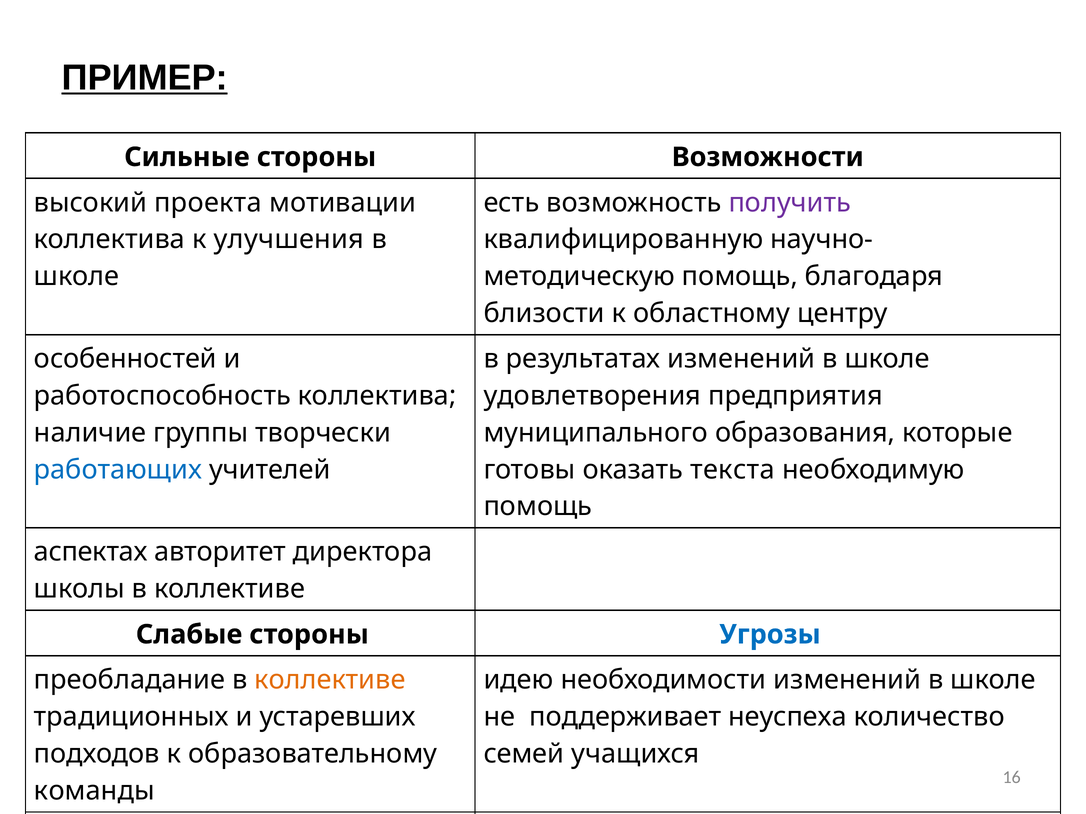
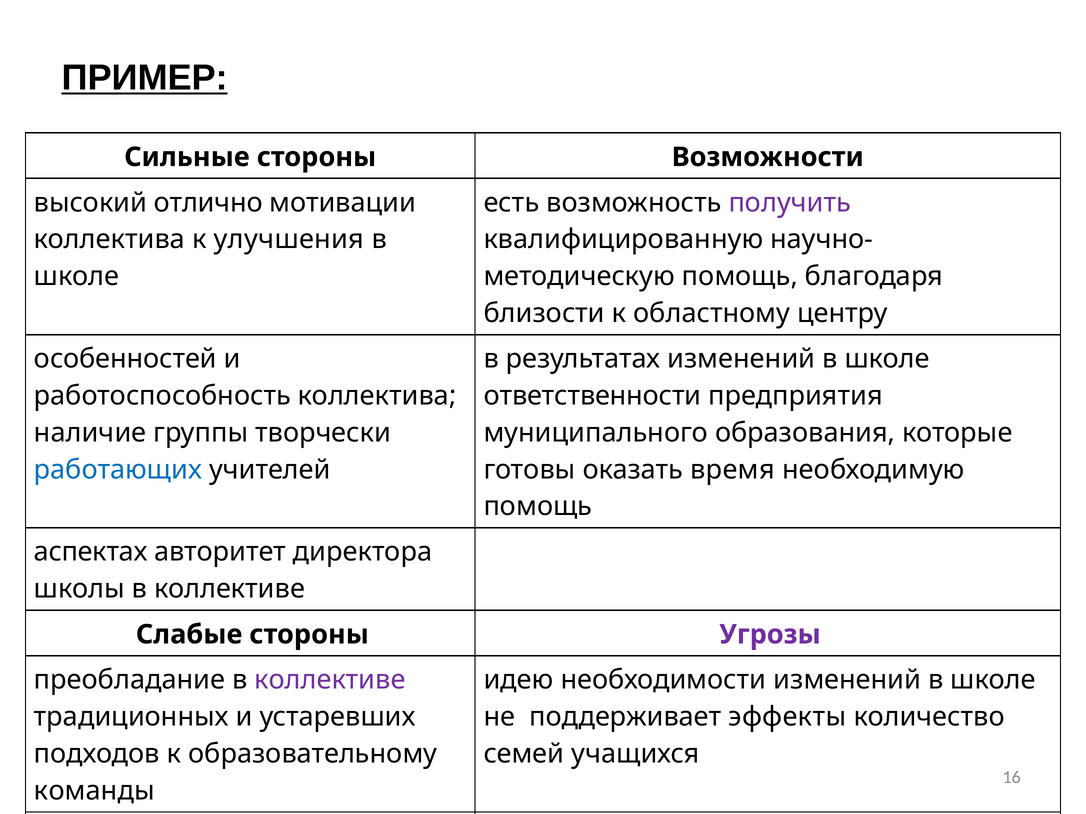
проекта: проекта -> отлично
удовлетворения: удовлетворения -> ответственности
текста: текста -> время
Угрозы colour: blue -> purple
коллективе at (330, 680) colour: orange -> purple
неуспеха: неуспеха -> эффекты
